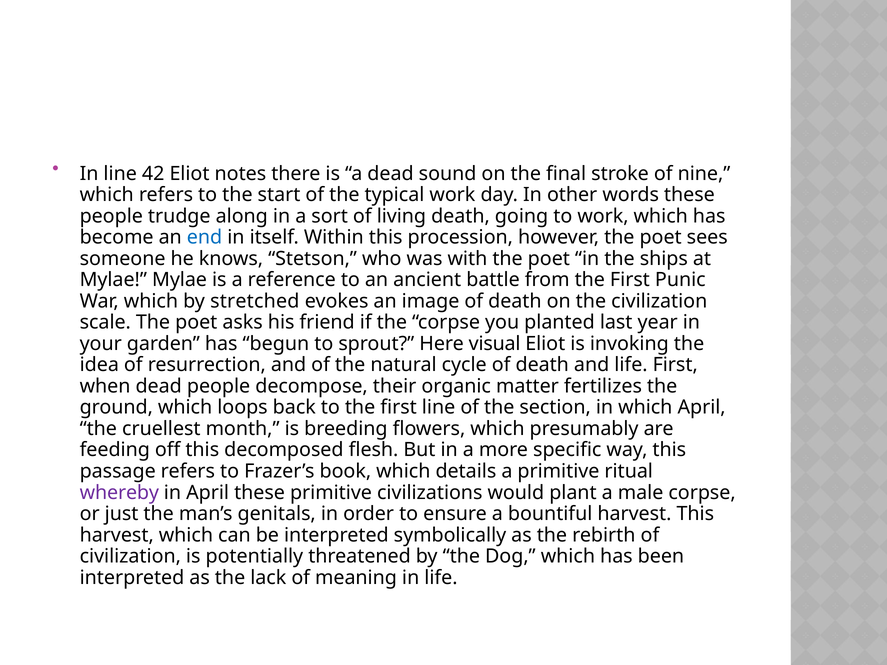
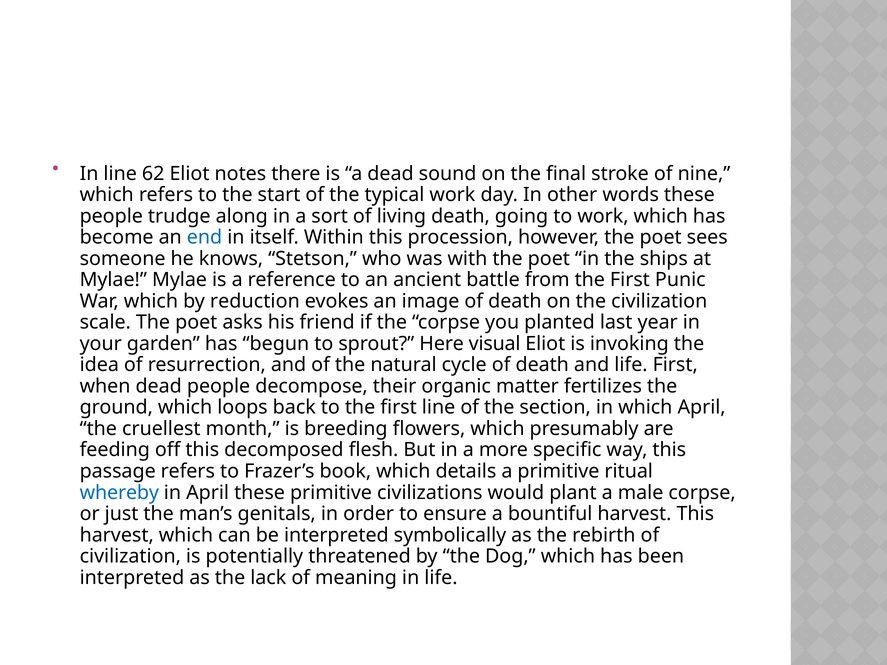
42: 42 -> 62
stretched: stretched -> reduction
whereby colour: purple -> blue
